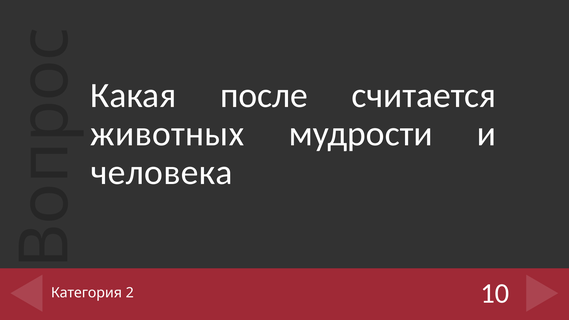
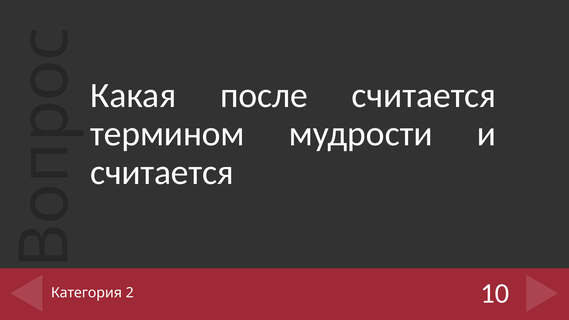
животных: животных -> термином
человека at (162, 172): человека -> считается
